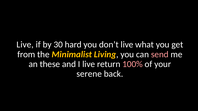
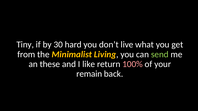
Live at (25, 45): Live -> Tiny
send colour: pink -> light green
I live: live -> like
serene: serene -> remain
